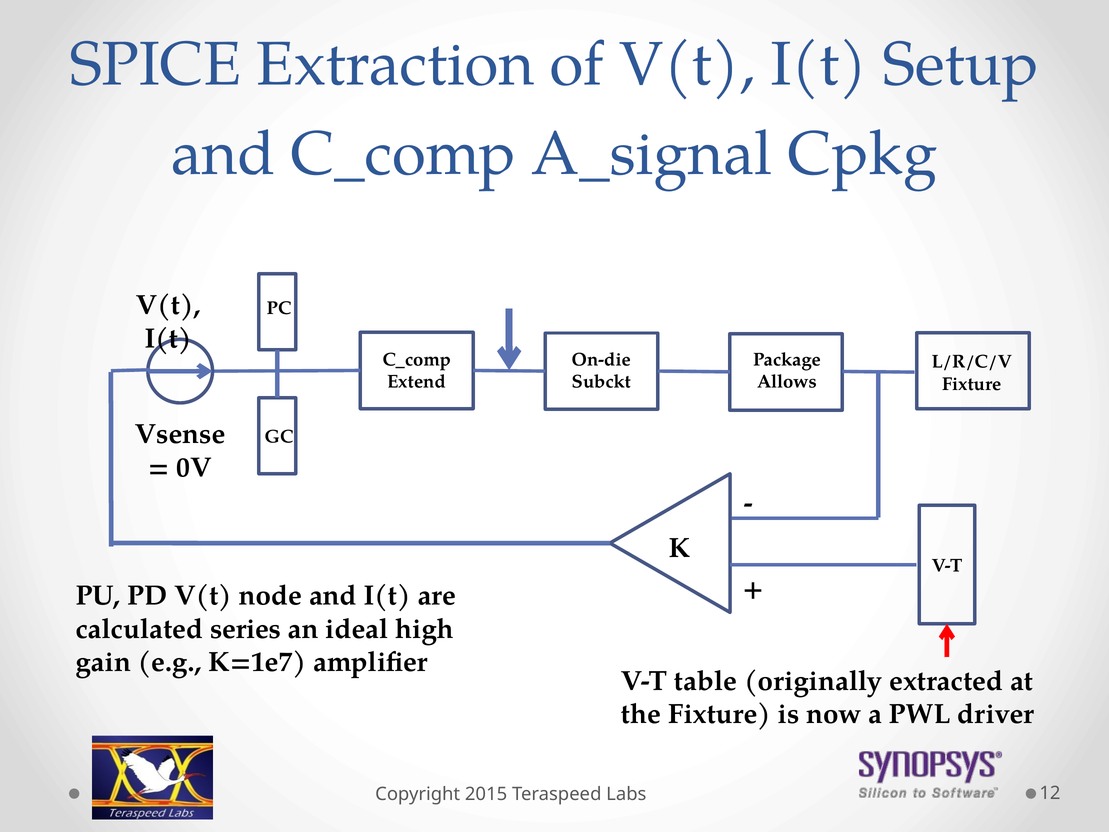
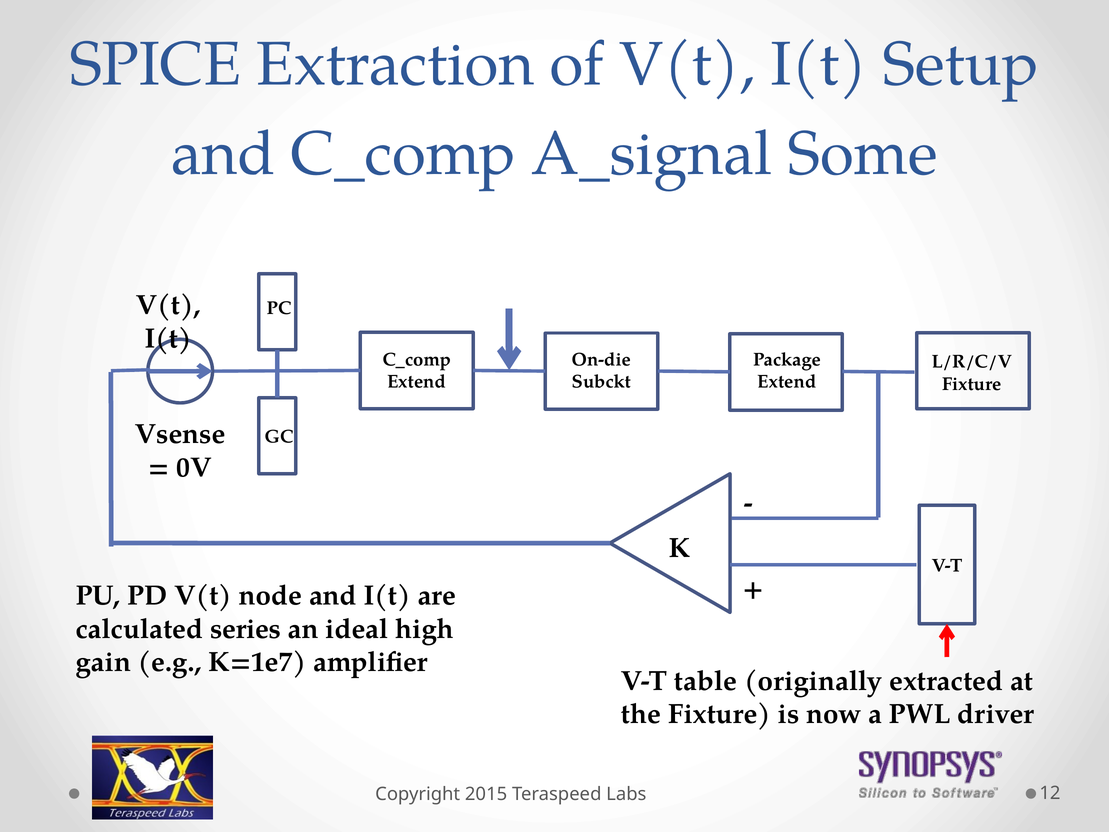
Cpkg: Cpkg -> Some
Allows at (787, 382): Allows -> Extend
